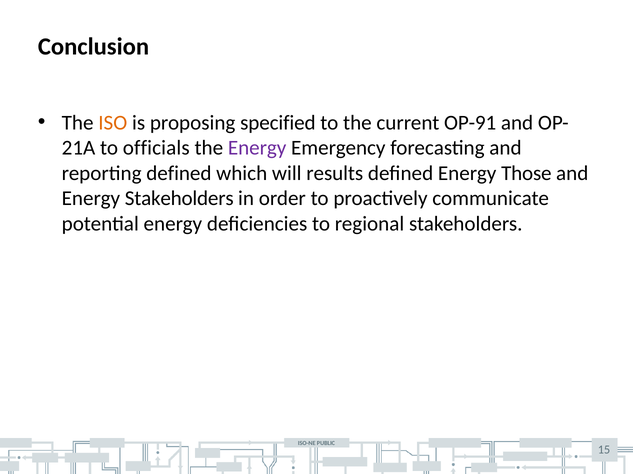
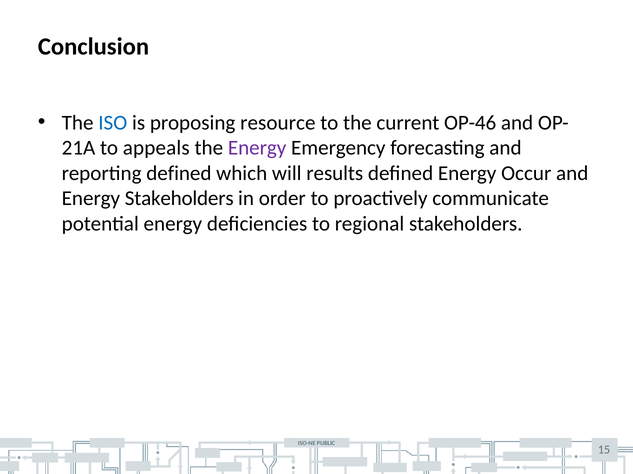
ISO colour: orange -> blue
specified: specified -> resource
OP-91: OP-91 -> OP-46
officials: officials -> appeals
Those: Those -> Occur
